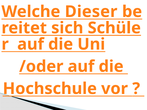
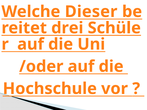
sich: sich -> drei
